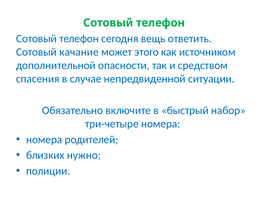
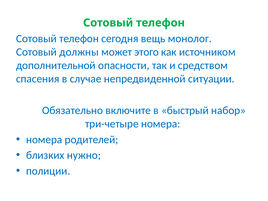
ответить: ответить -> монолог
качание: качание -> должны
